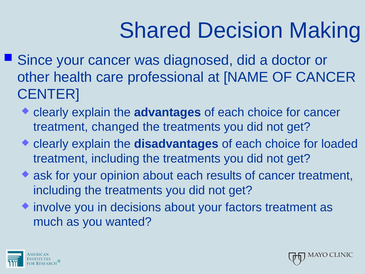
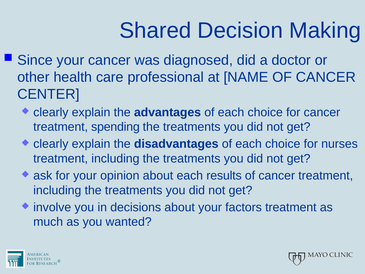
changed: changed -> spending
loaded: loaded -> nurses
